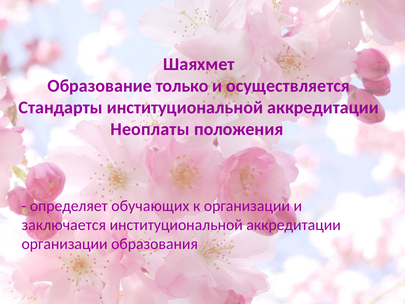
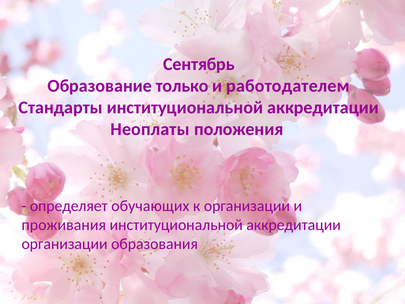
Шаяхмет: Шаяхмет -> Сентябрь
осуществляется: осуществляется -> работодателем
заключается: заключается -> проживания
